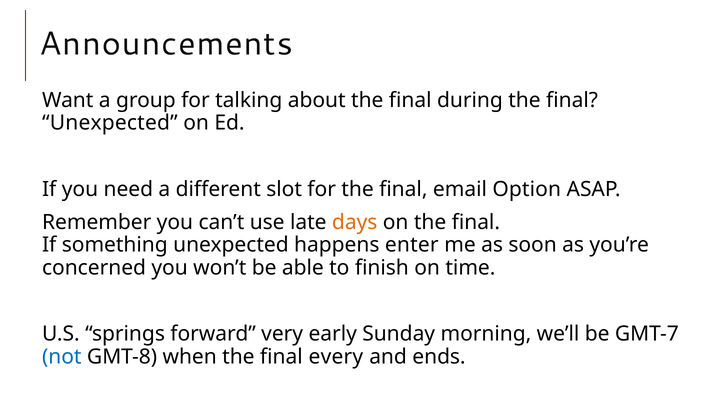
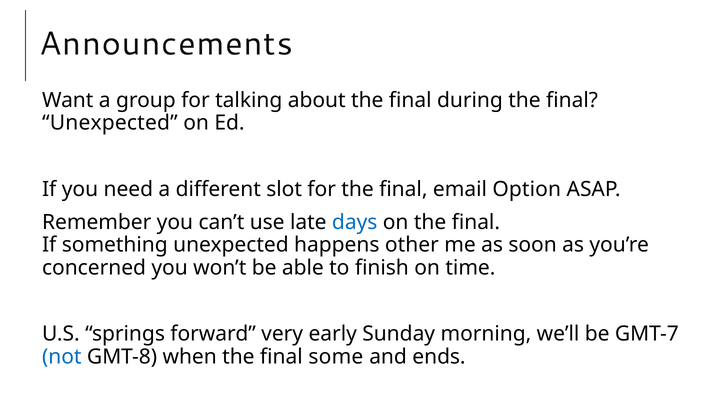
days colour: orange -> blue
enter: enter -> other
every: every -> some
